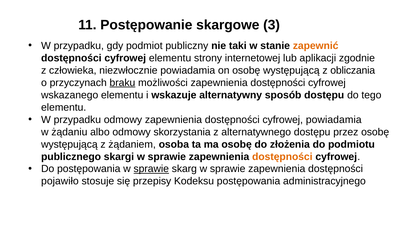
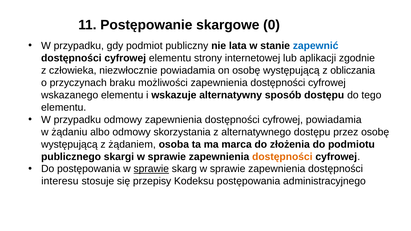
3: 3 -> 0
taki: taki -> lata
zapewnić colour: orange -> blue
braku underline: present -> none
ma osobę: osobę -> marca
pojawiło: pojawiło -> interesu
